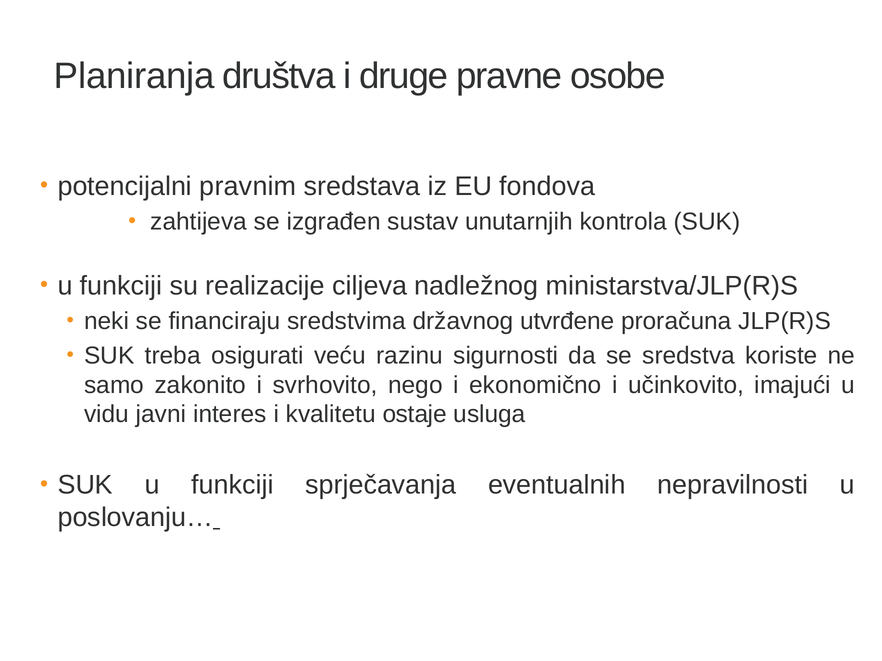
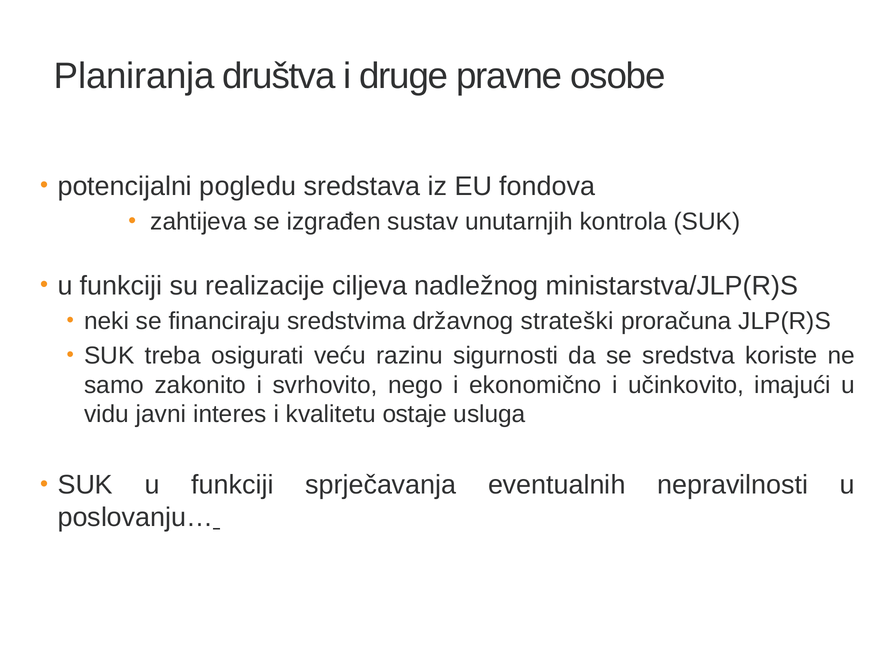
pravnim: pravnim -> pogledu
utvrđene: utvrđene -> strateški
